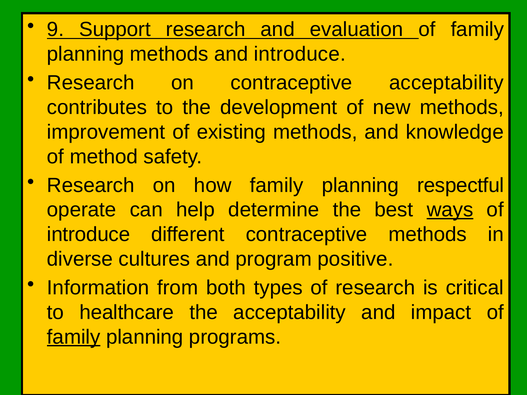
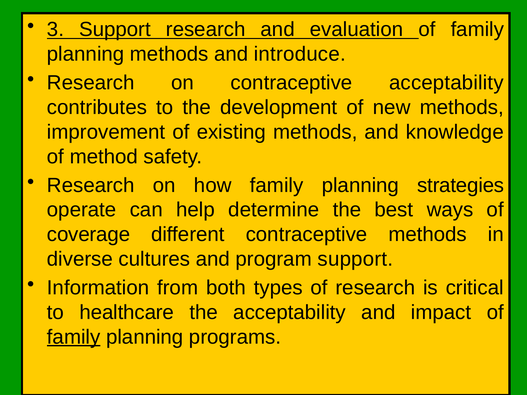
9: 9 -> 3
respectful: respectful -> strategies
ways underline: present -> none
introduce at (89, 235): introduce -> coverage
program positive: positive -> support
